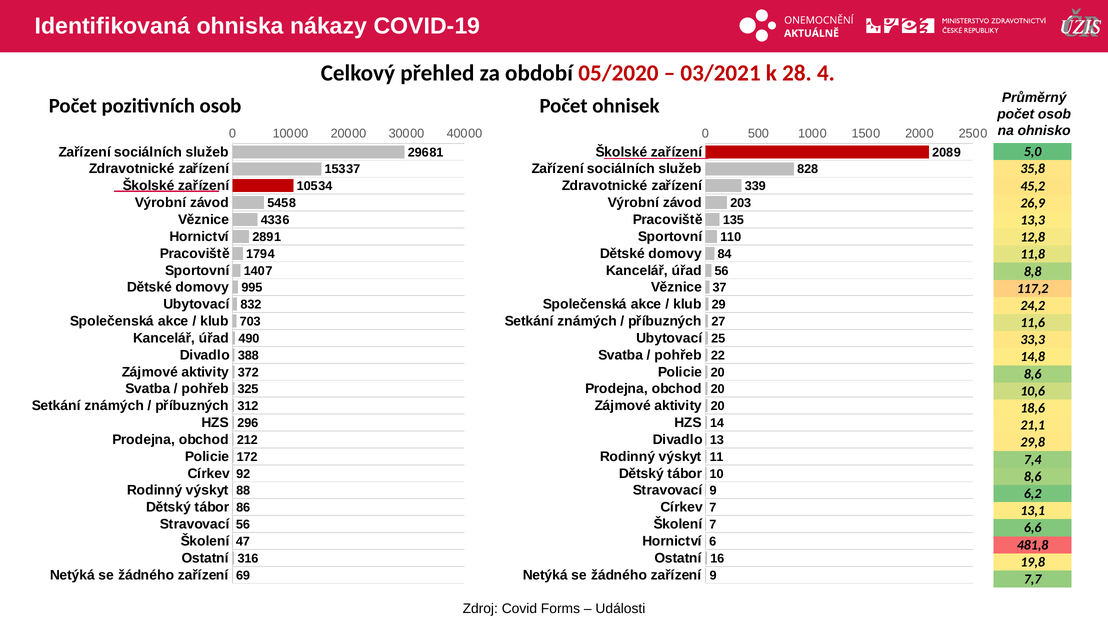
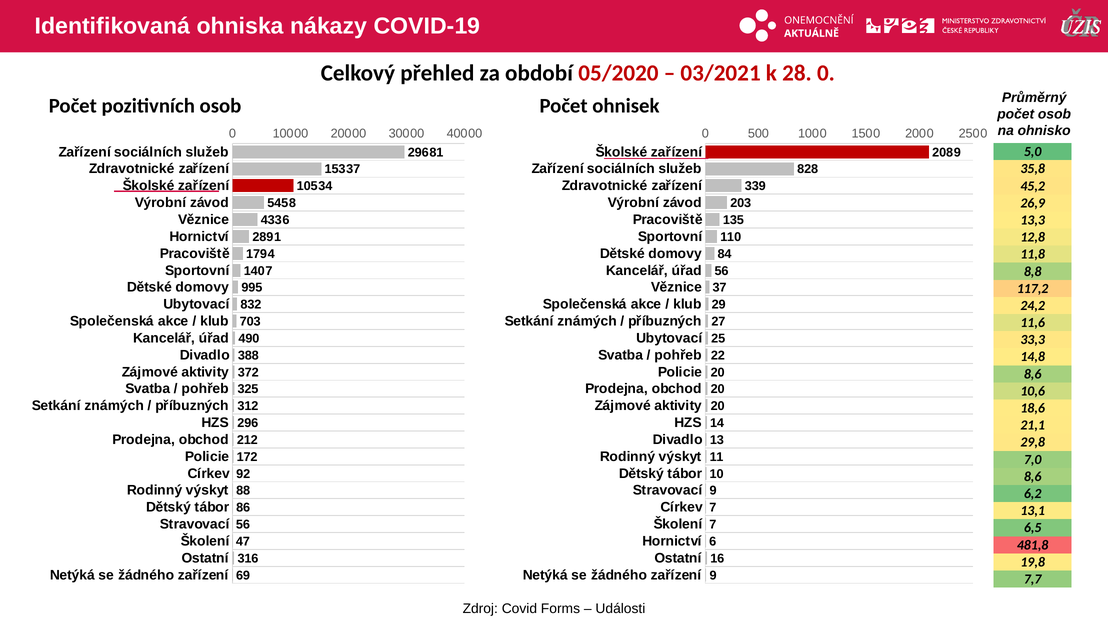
28 4: 4 -> 0
7,4: 7,4 -> 7,0
6,6: 6,6 -> 6,5
